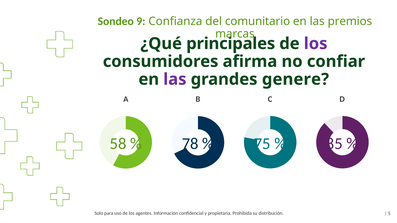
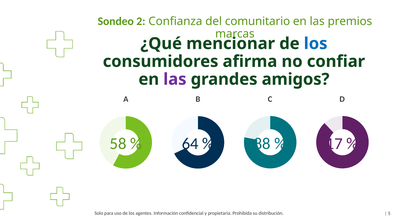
9: 9 -> 2
principales: principales -> mencionar
los at (316, 44) colour: purple -> blue
genere: genere -> amigos
78: 78 -> 64
75: 75 -> 88
85: 85 -> 17
